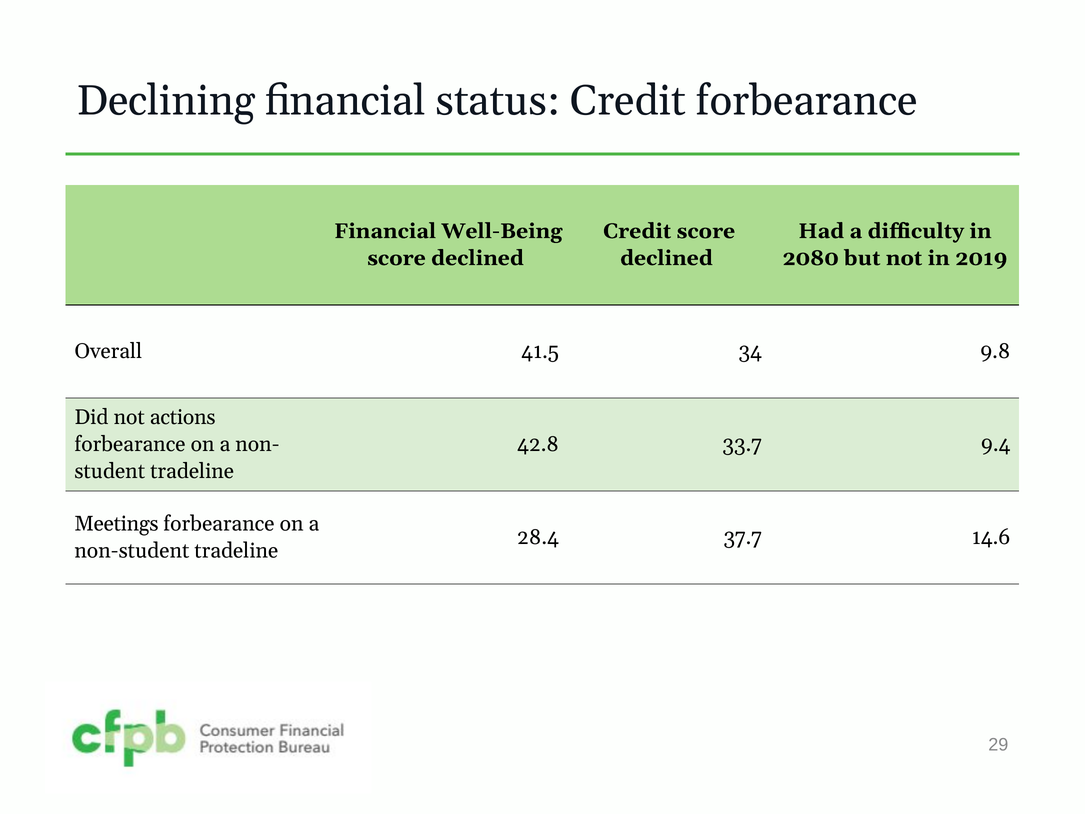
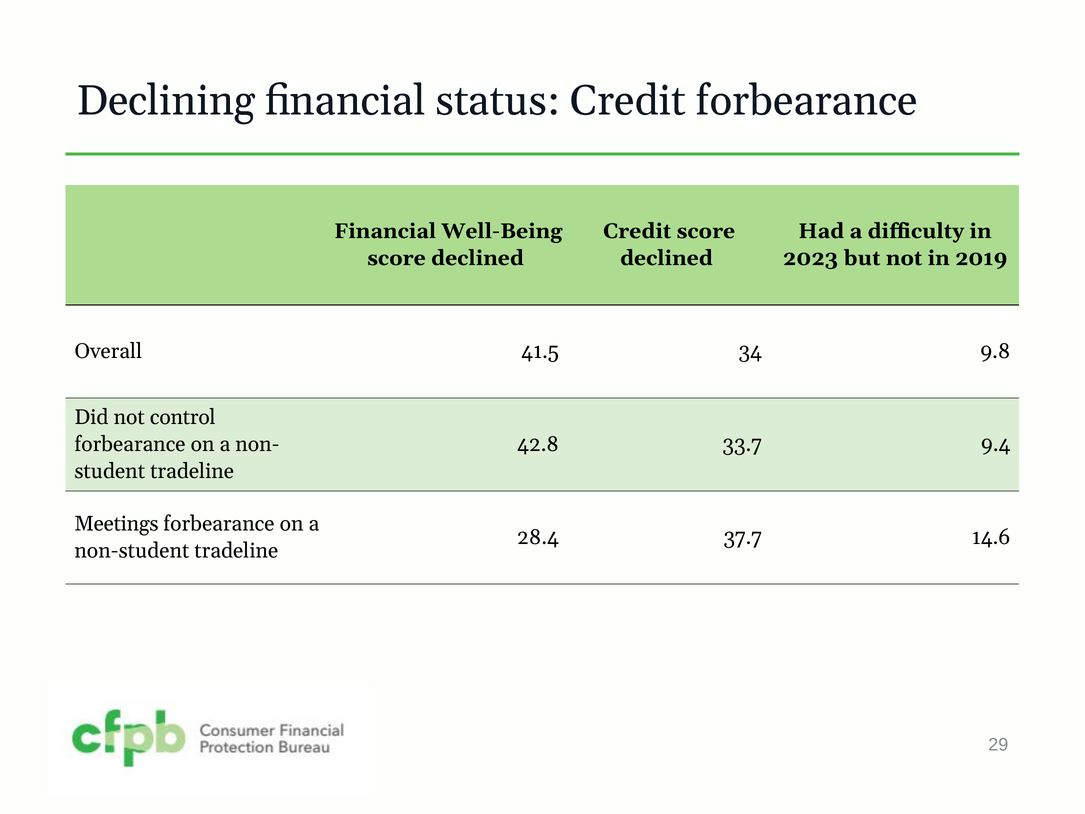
2080: 2080 -> 2023
actions: actions -> control
